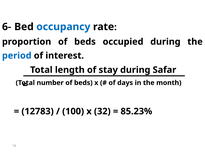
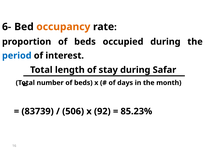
occupancy colour: blue -> orange
12783: 12783 -> 83739
100: 100 -> 506
32: 32 -> 92
